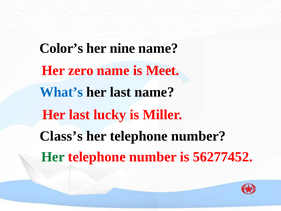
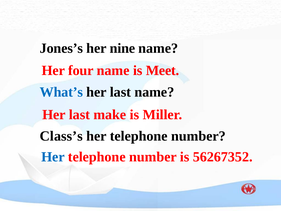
Color’s: Color’s -> Jones’s
zero: zero -> four
lucky: lucky -> make
Her at (53, 157) colour: green -> blue
56277452: 56277452 -> 56267352
